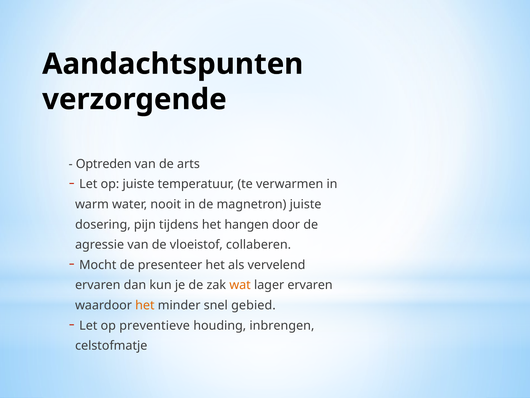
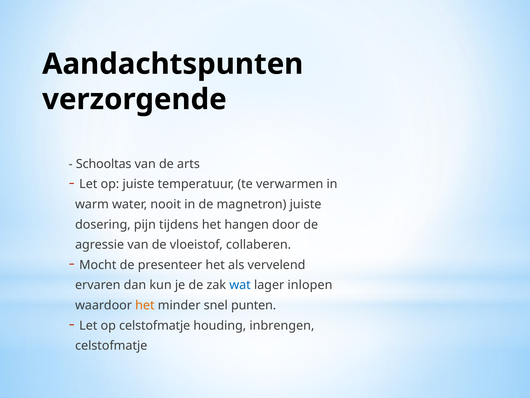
Optreden: Optreden -> Schooltas
wat colour: orange -> blue
lager ervaren: ervaren -> inlopen
gebied: gebied -> punten
op preventieve: preventieve -> celstofmatje
